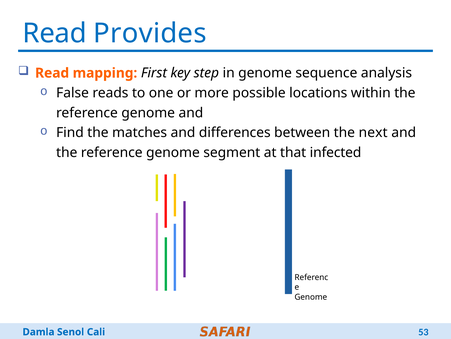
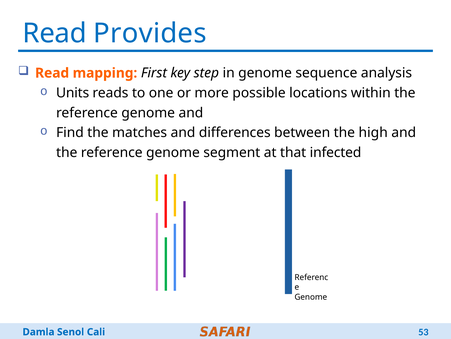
False: False -> Units
next: next -> high
